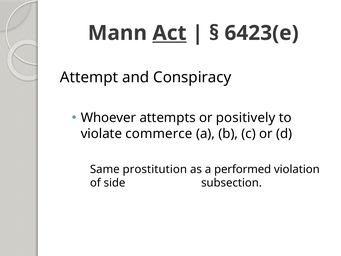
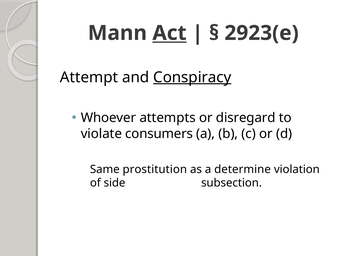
6423(e: 6423(e -> 2923(e
Conspiracy underline: none -> present
positively: positively -> disregard
commerce: commerce -> consumers
performed: performed -> determine
